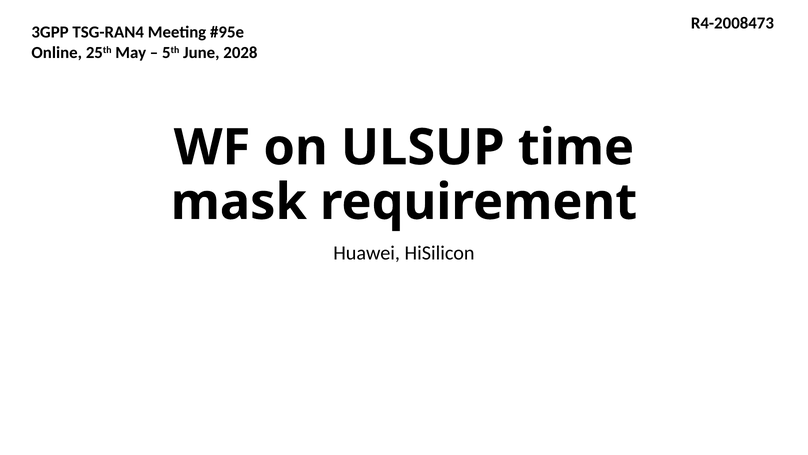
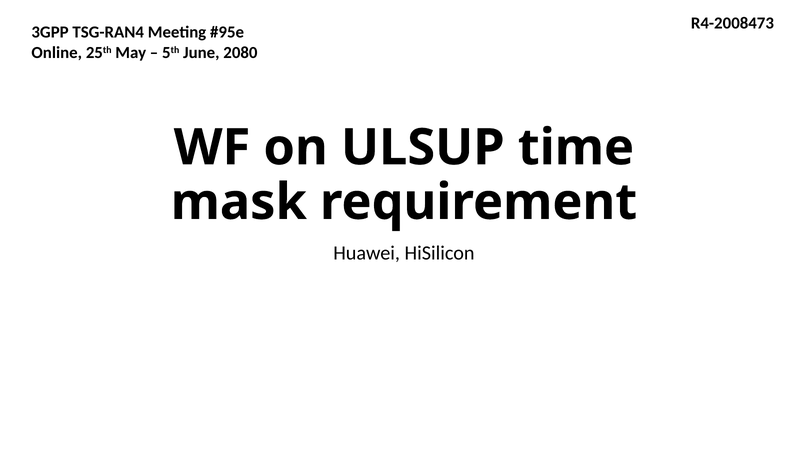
2028: 2028 -> 2080
